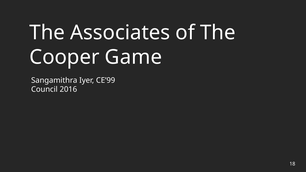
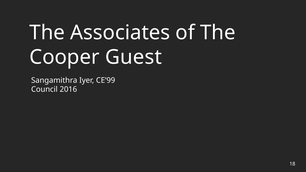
Game: Game -> Guest
